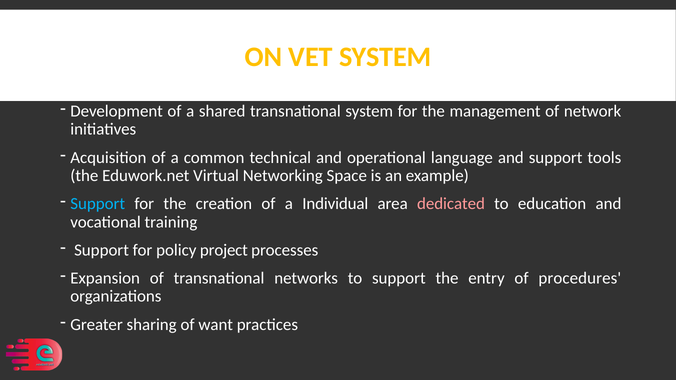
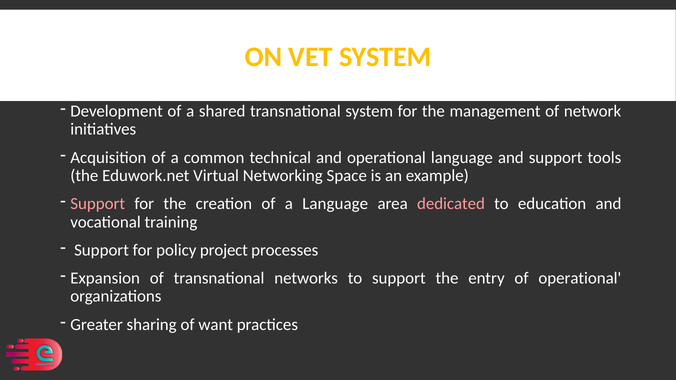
Support at (98, 204) colour: light blue -> pink
a Individual: Individual -> Language
of procedures: procedures -> operational
